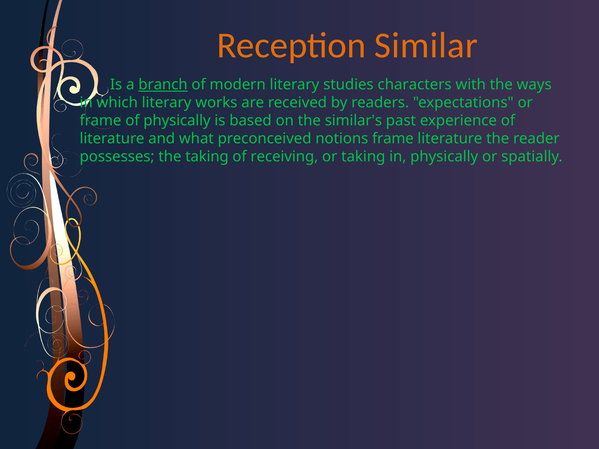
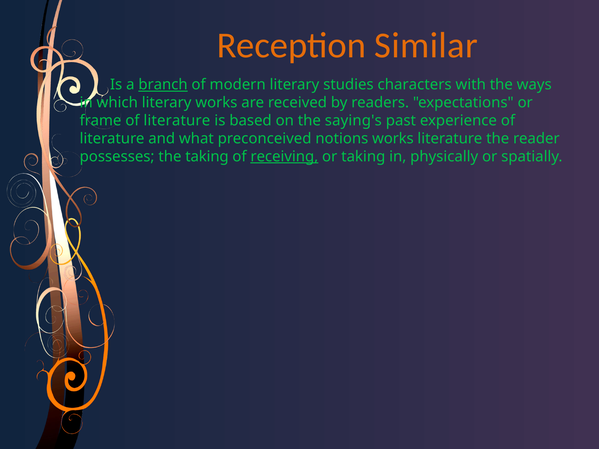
frame of physically: physically -> literature
similar's: similar's -> saying's
notions frame: frame -> works
receiving underline: none -> present
